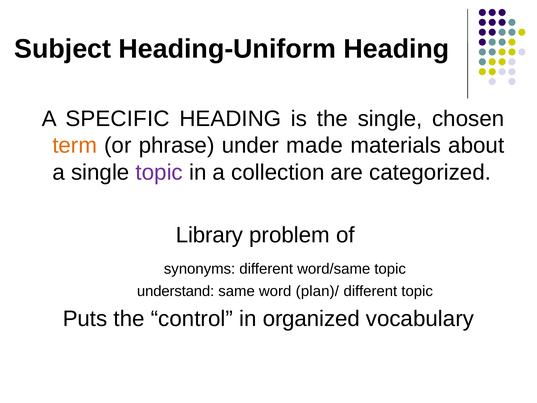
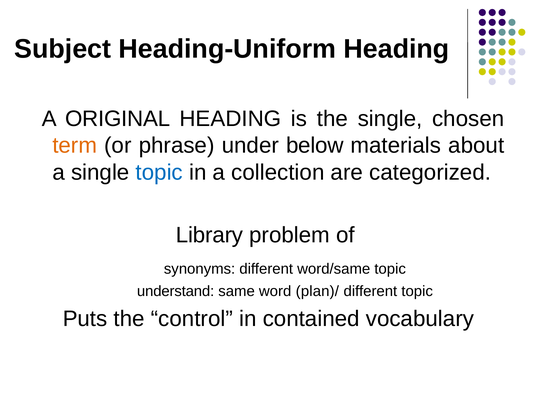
SPECIFIC: SPECIFIC -> ORIGINAL
made: made -> below
topic at (159, 172) colour: purple -> blue
organized: organized -> contained
